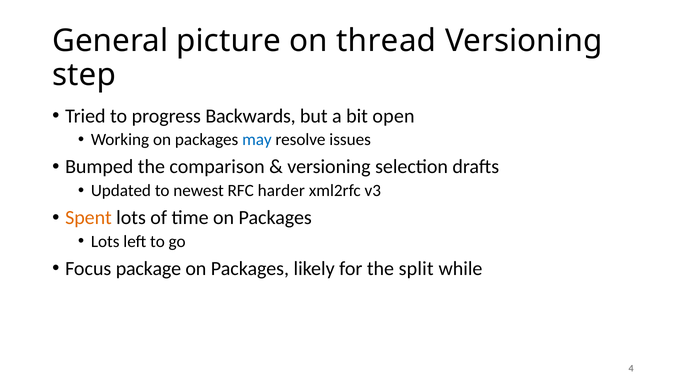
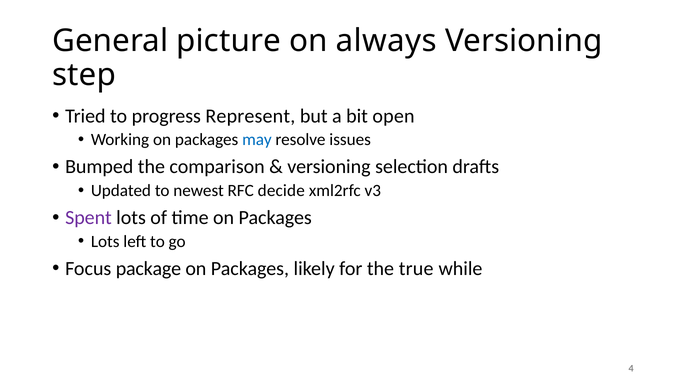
thread: thread -> always
Backwards: Backwards -> Represent
harder: harder -> decide
Spent colour: orange -> purple
split: split -> true
